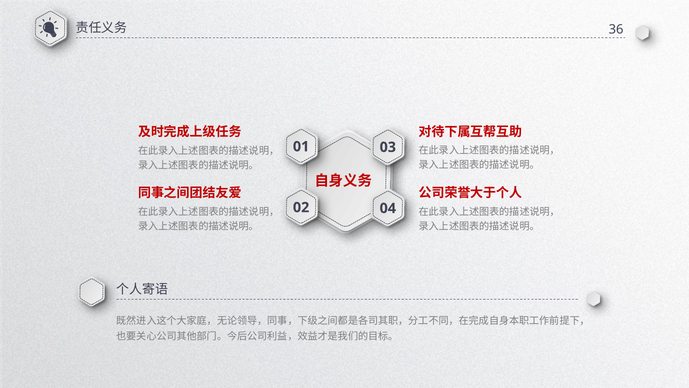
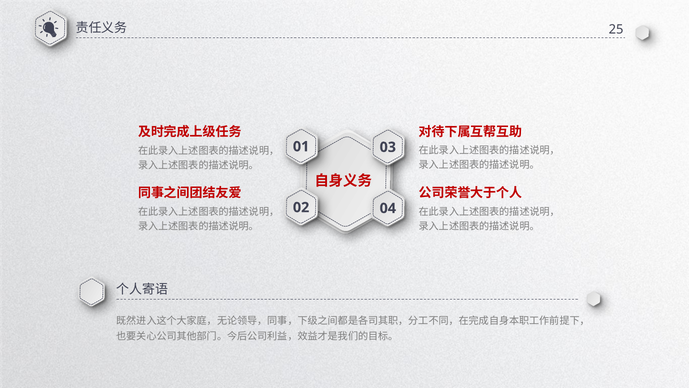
36: 36 -> 25
